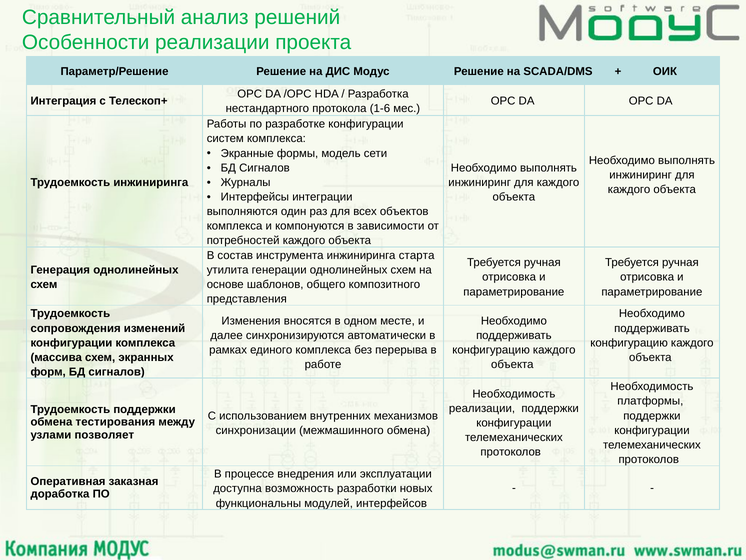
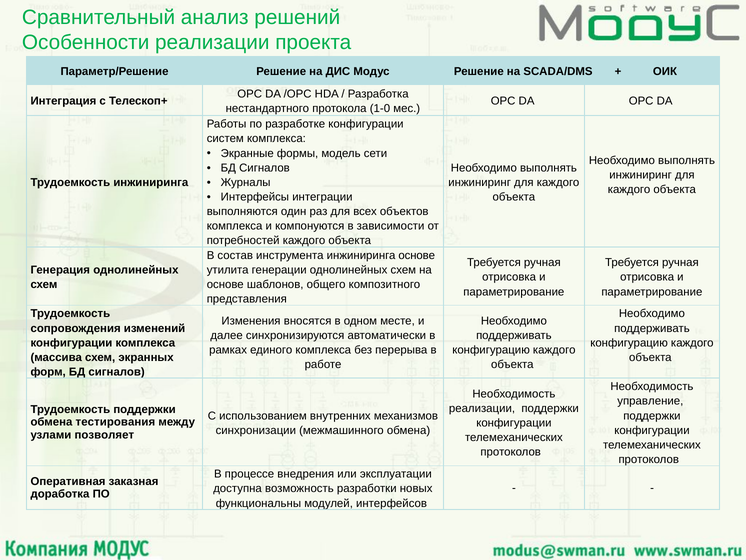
1-6: 1-6 -> 1-0
инжиниринга старта: старта -> основе
платформы: платформы -> управление
